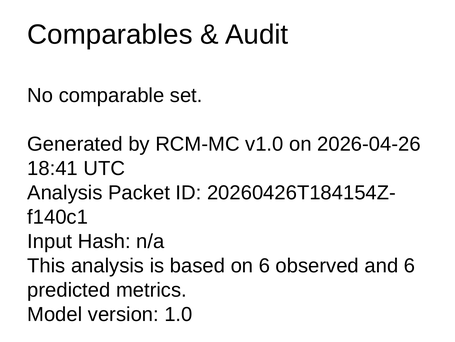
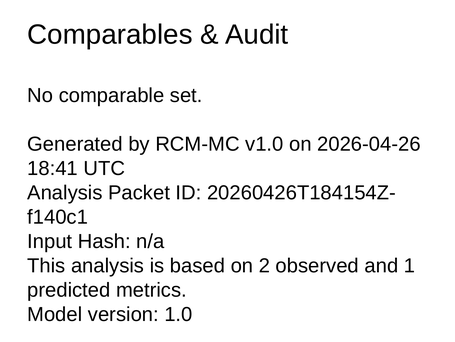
on 6: 6 -> 2
and 6: 6 -> 1
